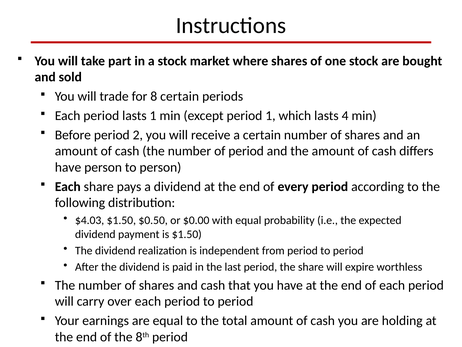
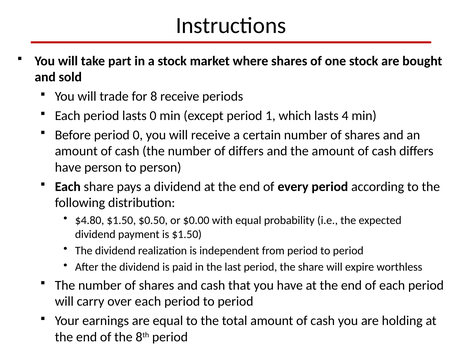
8 certain: certain -> receive
lasts 1: 1 -> 0
period 2: 2 -> 0
of period: period -> differs
$4.03: $4.03 -> $4.80
